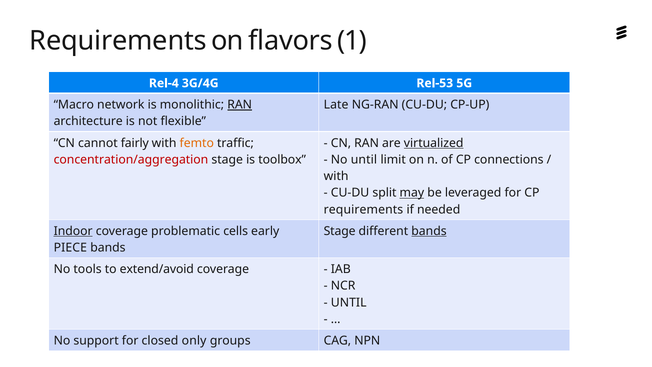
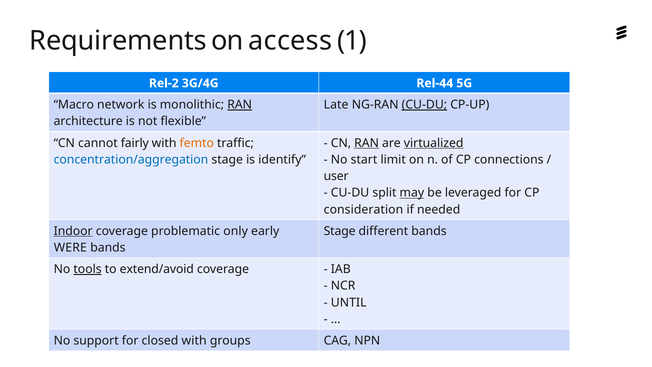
flavors: flavors -> access
Rel-4: Rel-4 -> Rel-2
Rel-53: Rel-53 -> Rel-44
CU-DU at (424, 105) underline: none -> present
RAN at (367, 143) underline: none -> present
concentration/aggregation colour: red -> blue
toolbox: toolbox -> identify
No until: until -> start
with at (336, 176): with -> user
requirements at (363, 209): requirements -> consideration
cells: cells -> only
bands at (429, 231) underline: present -> none
PIECE: PIECE -> WERE
tools underline: none -> present
closed only: only -> with
